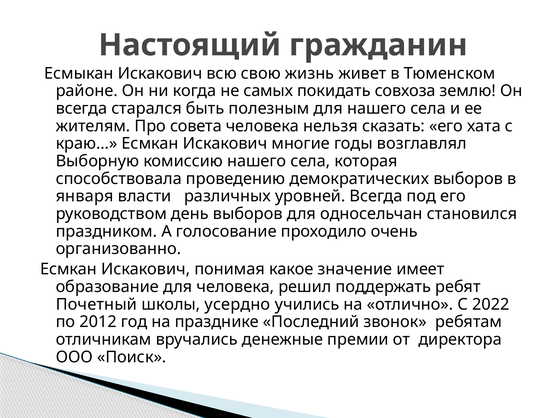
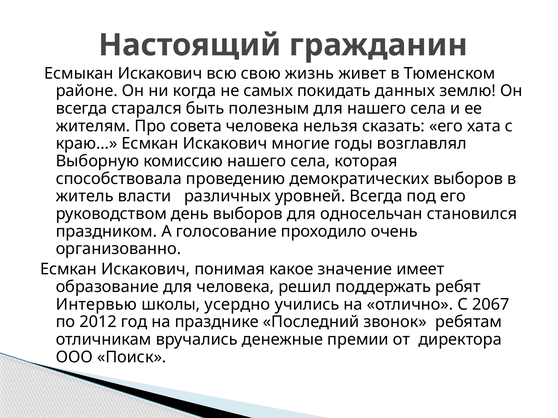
совхоза: совхоза -> данных
января: января -> житель
Почетный: Почетный -> Интервью
2022: 2022 -> 2067
